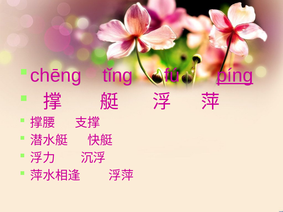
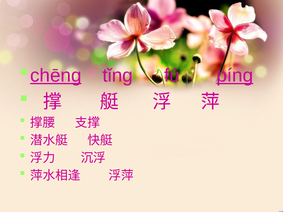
chēng underline: none -> present
